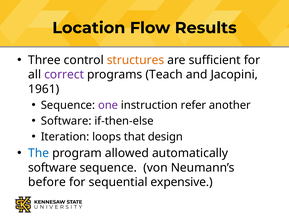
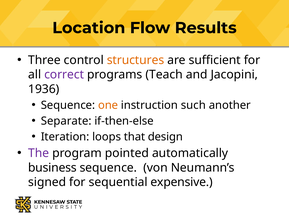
1961: 1961 -> 1936
one colour: purple -> orange
refer: refer -> such
Software at (66, 121): Software -> Separate
The colour: blue -> purple
allowed: allowed -> pointed
software at (52, 167): software -> business
before: before -> signed
